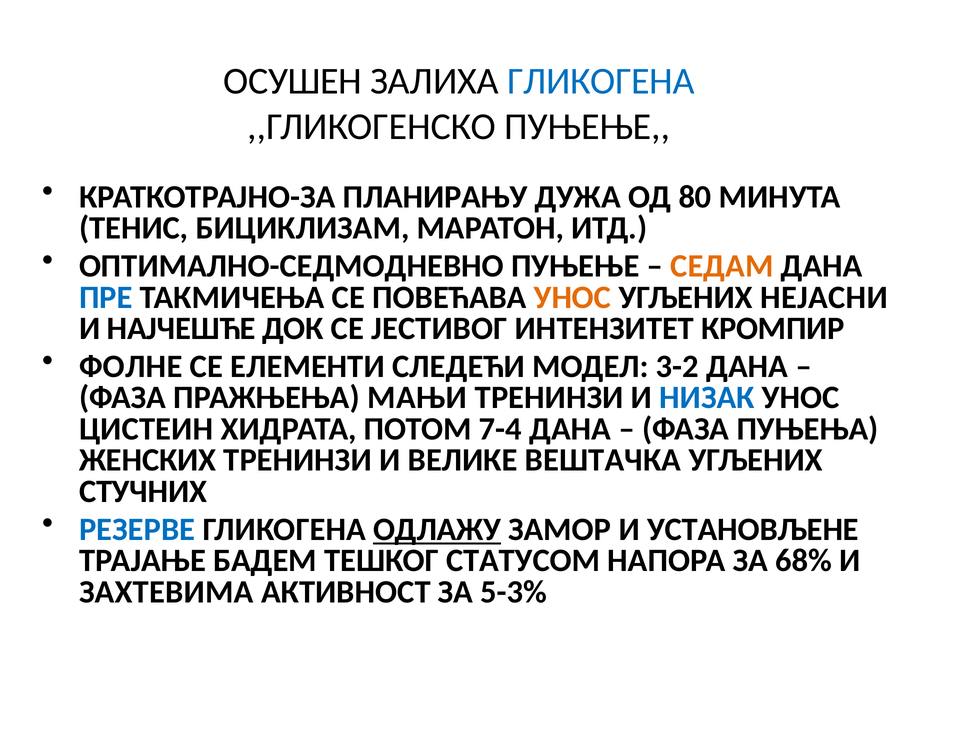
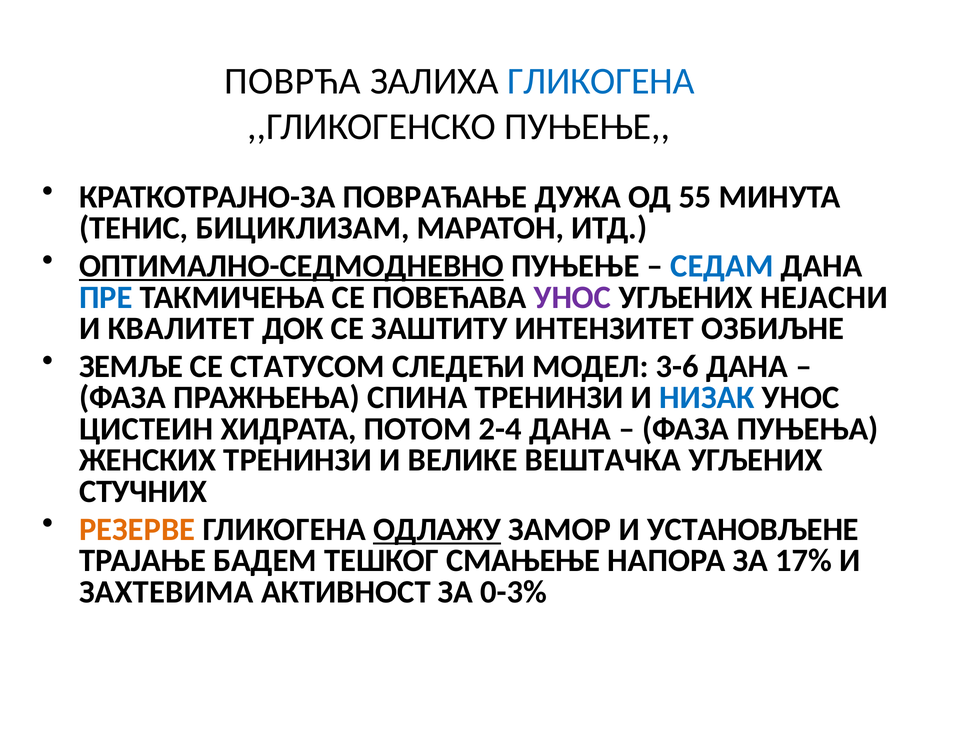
ОСУШЕН: ОСУШЕН -> ПОВРЋА
ПЛАНИРАЊУ: ПЛАНИРАЊУ -> ПОВРАЋАЊЕ
80: 80 -> 55
ОПТИМАЛНО-СЕДМОДНЕВНО underline: none -> present
СЕДАМ colour: orange -> blue
УНОС at (572, 297) colour: orange -> purple
НАЈЧЕШЋЕ: НАЈЧЕШЋЕ -> КВАЛИТЕТ
ЈЕСТИВОГ: ЈЕСТИВОГ -> ЗАШТИТУ
КРОМПИР: КРОМПИР -> ОЗБИЉНЕ
ФОЛНЕ: ФОЛНЕ -> ЗЕМЉЕ
ЕЛЕМЕНТИ: ЕЛЕМЕНТИ -> СТАТУСОМ
3-2: 3-2 -> 3-6
МАЊИ: МАЊИ -> СПИНА
7-4: 7-4 -> 2-4
РЕЗЕРВЕ colour: blue -> orange
СТАТУСОМ: СТАТУСОМ -> СМАЊЕЊЕ
68%: 68% -> 17%
5-3%: 5-3% -> 0-3%
